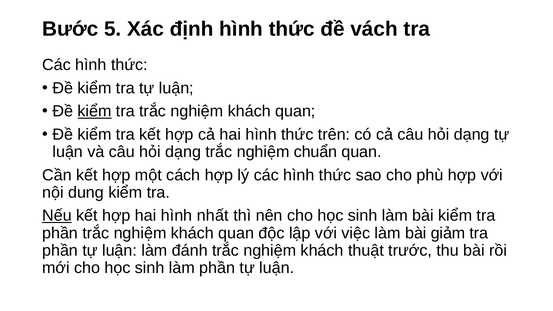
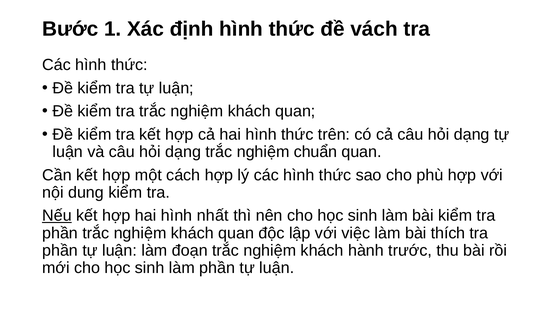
5: 5 -> 1
kiểm at (95, 111) underline: present -> none
giảm: giảm -> thích
đánh: đánh -> đoạn
thuật: thuật -> hành
